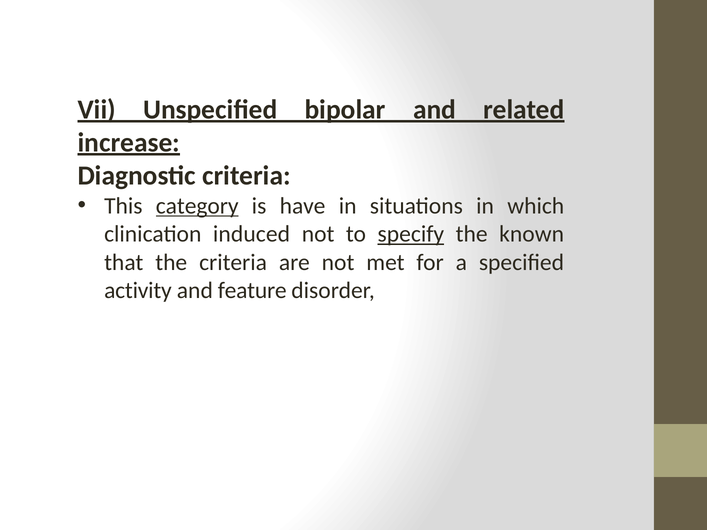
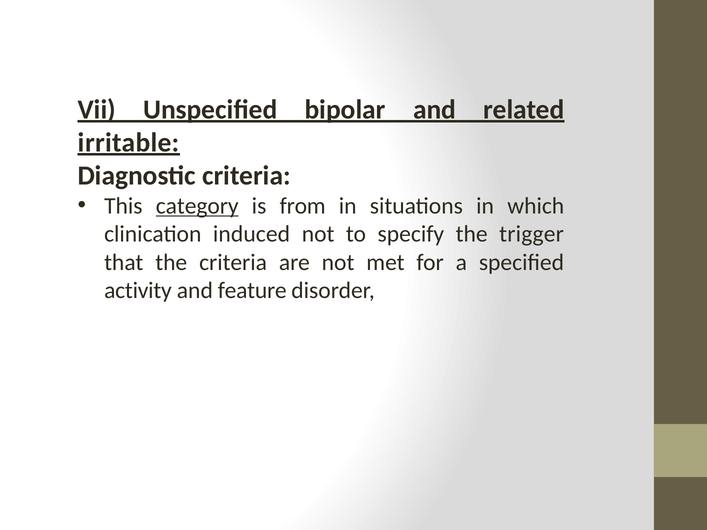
increase: increase -> irritable
have: have -> from
specify underline: present -> none
known: known -> trigger
